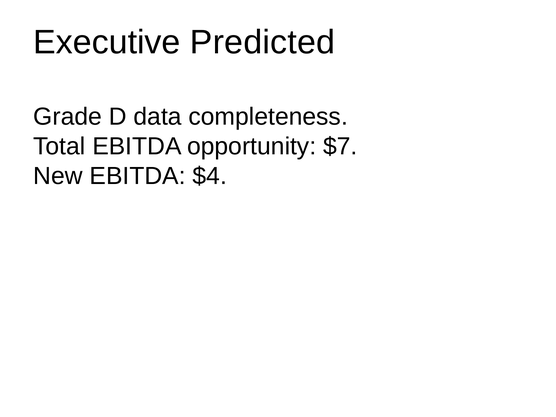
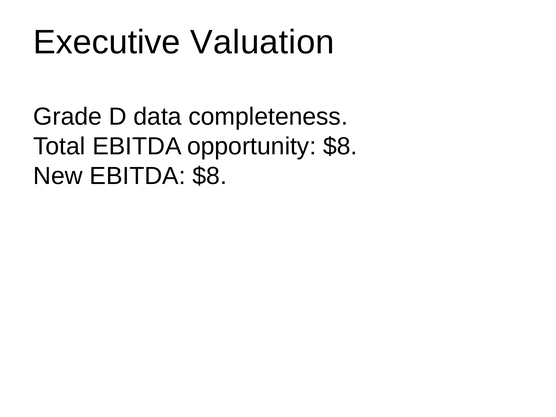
Predicted: Predicted -> Valuation
opportunity $7: $7 -> $8
EBITDA $4: $4 -> $8
